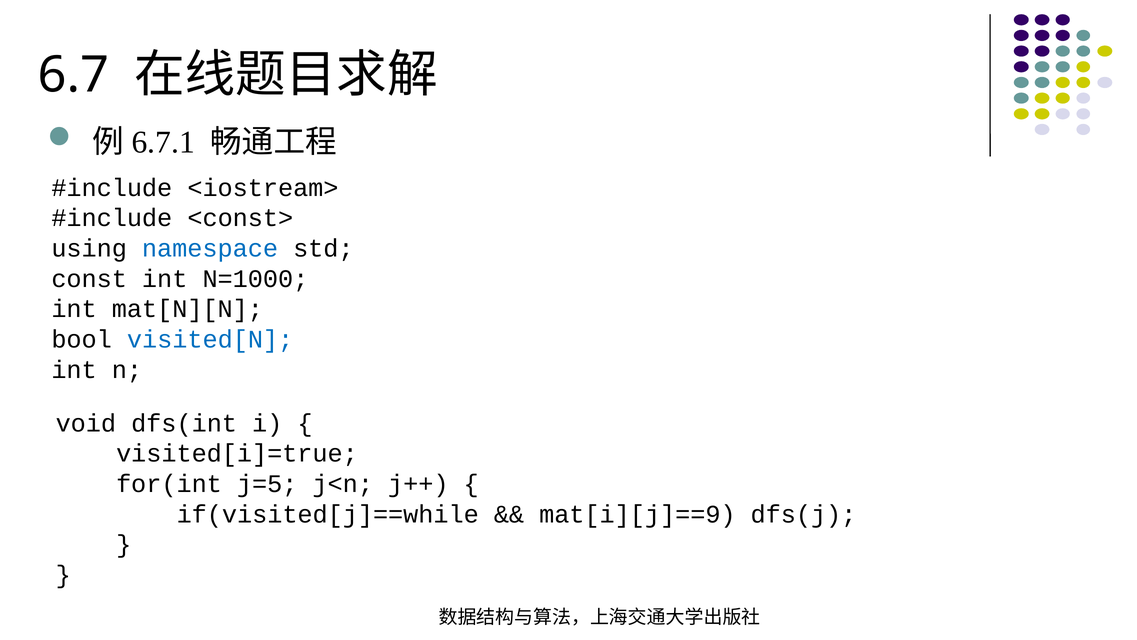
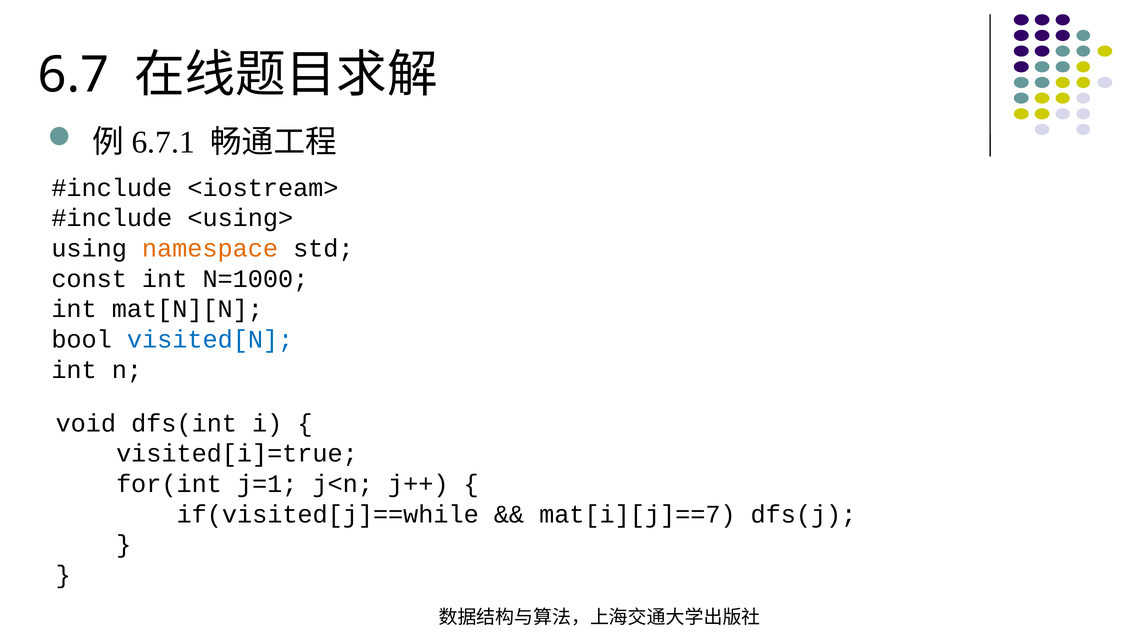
<const>: <const> -> <using>
namespace colour: blue -> orange
j=5: j=5 -> j=1
mat[i][j]==9: mat[i][j]==9 -> mat[i][j]==7
